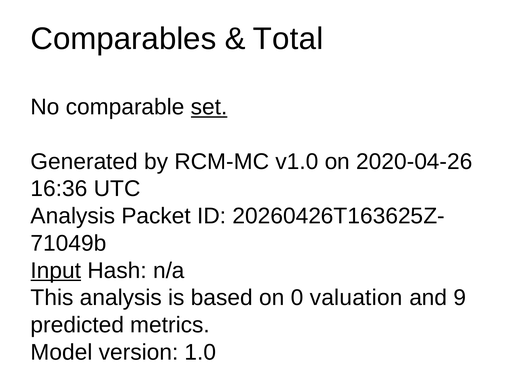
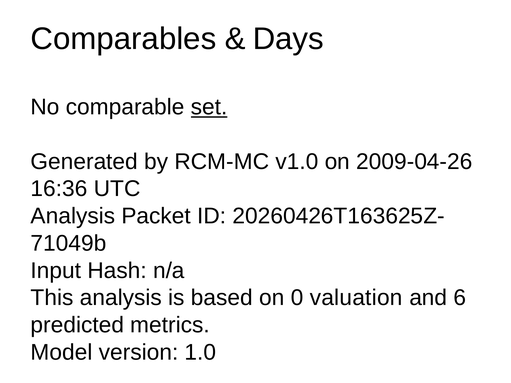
Total: Total -> Days
2020-04-26: 2020-04-26 -> 2009-04-26
Input underline: present -> none
9: 9 -> 6
